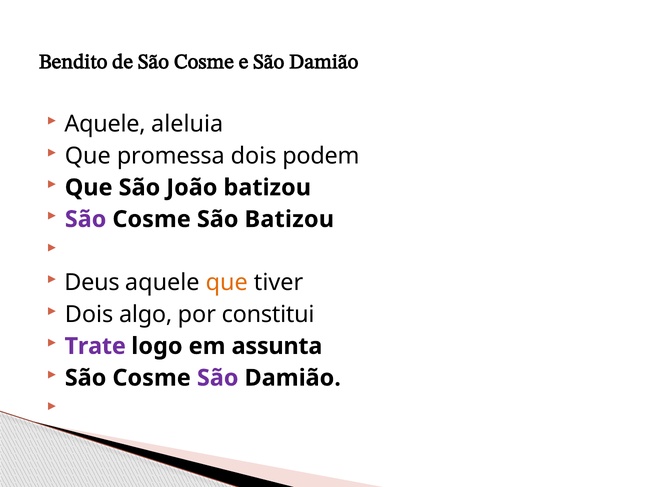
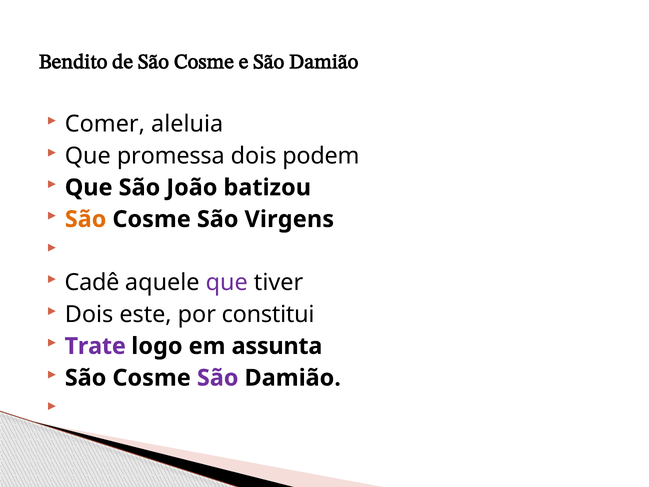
Aquele at (105, 124): Aquele -> Comer
São at (86, 219) colour: purple -> orange
São Batizou: Batizou -> Virgens
Deus: Deus -> Cadê
que at (227, 283) colour: orange -> purple
algo: algo -> este
